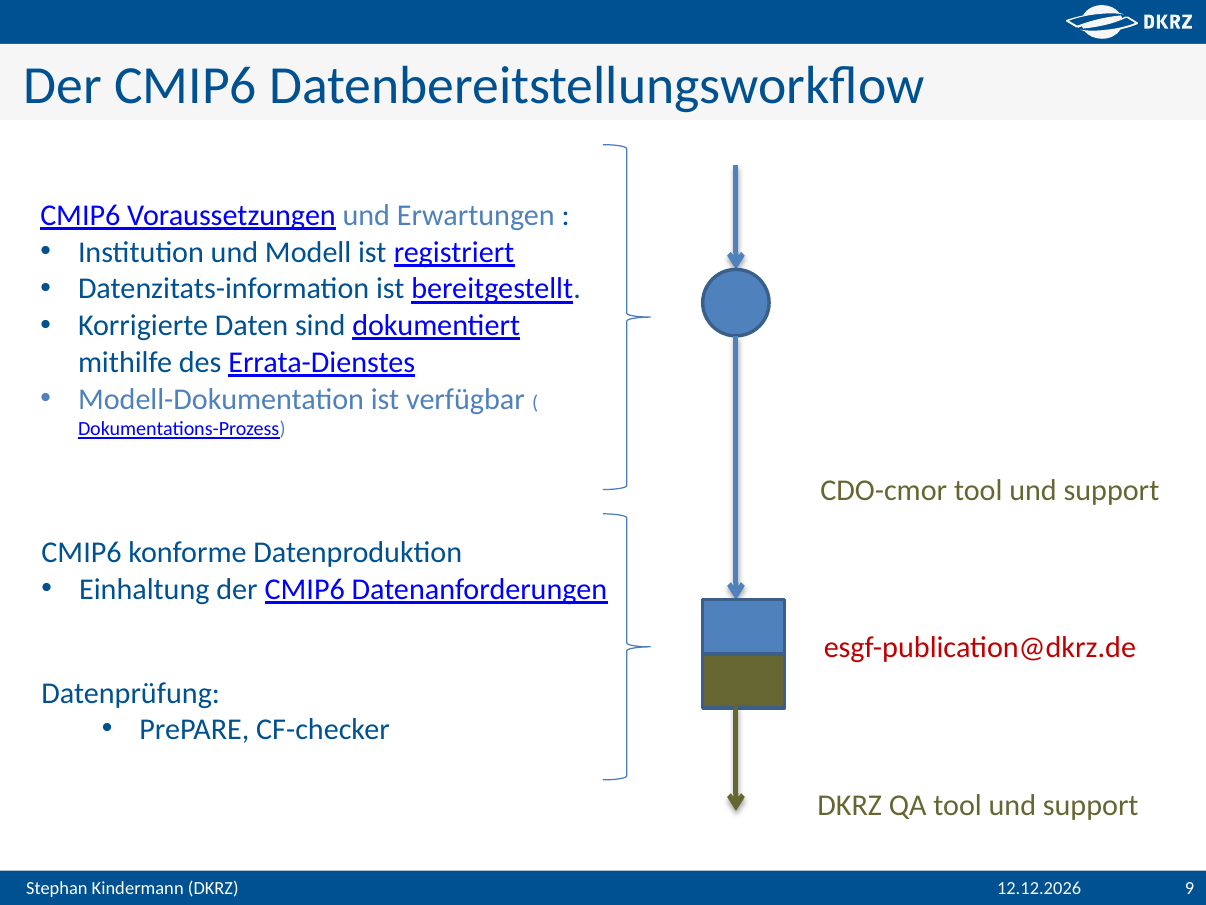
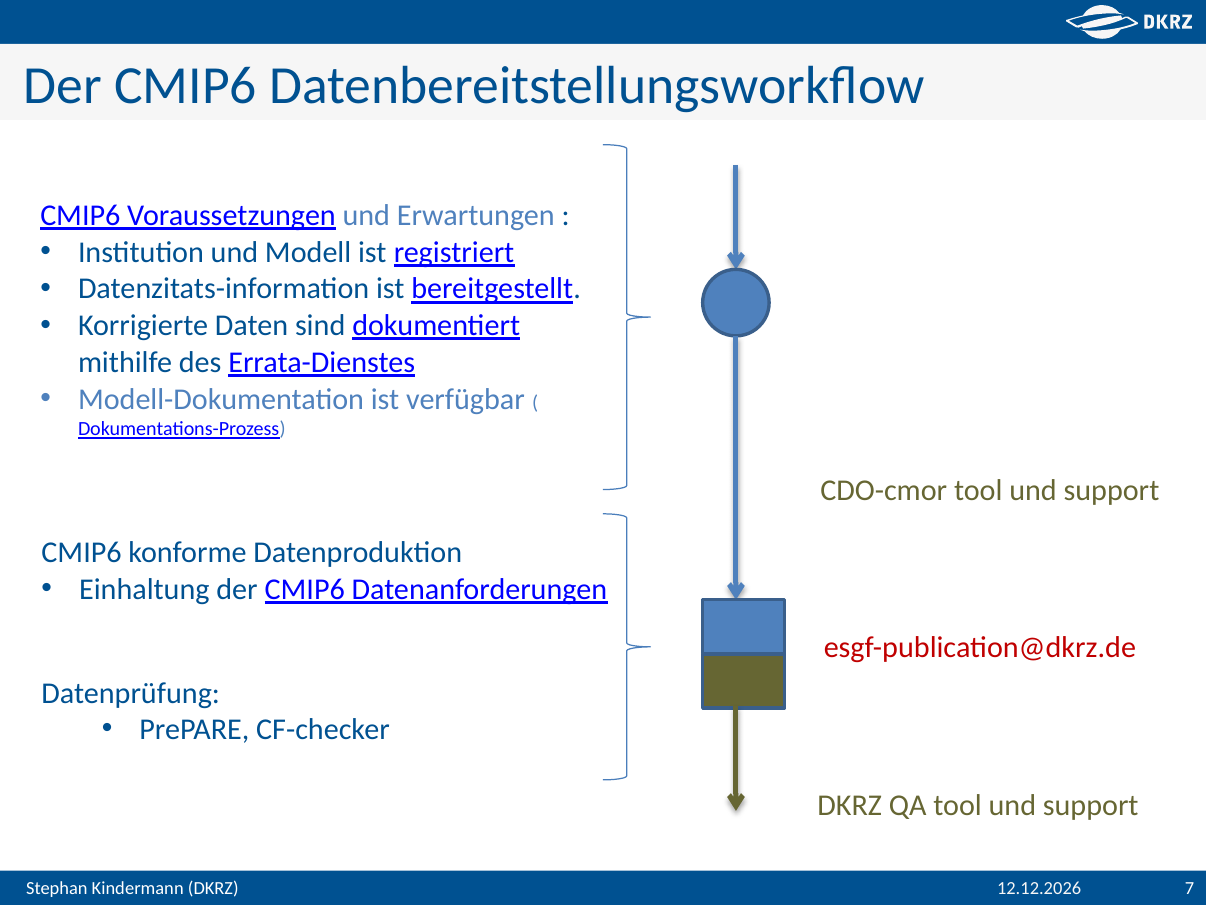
9: 9 -> 7
